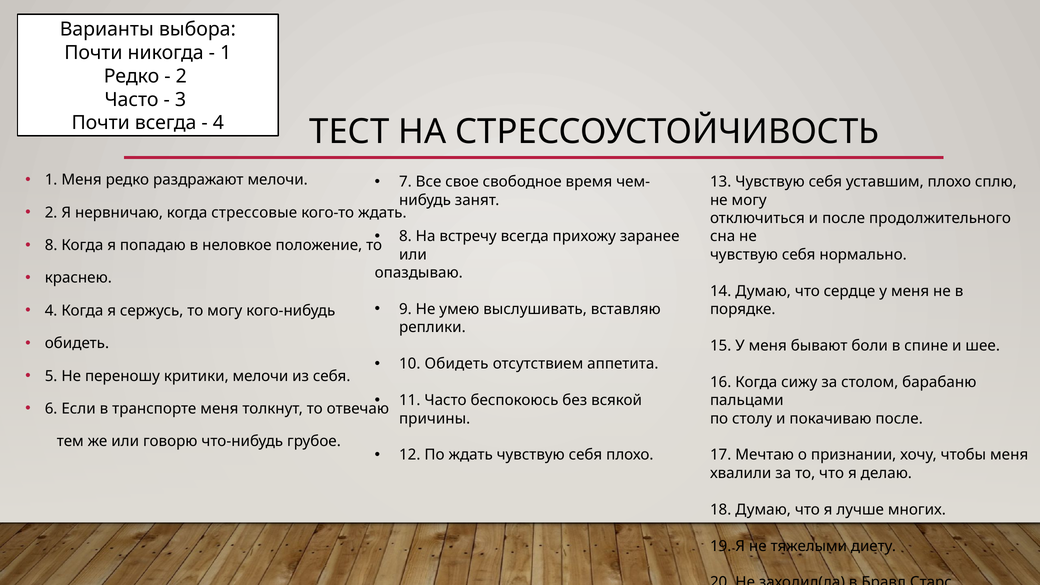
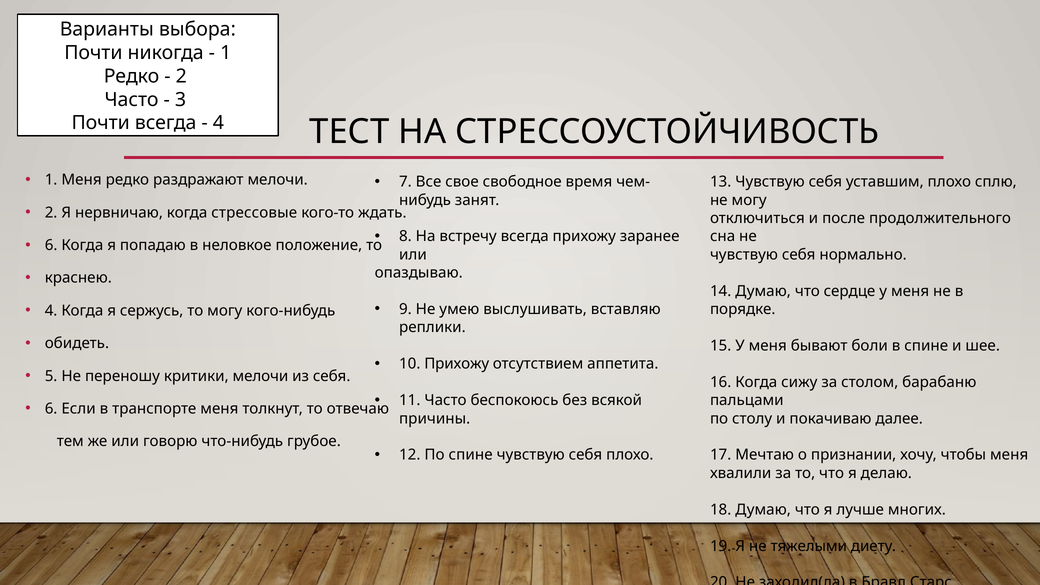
8 at (51, 245): 8 -> 6
10 Обидеть: Обидеть -> Прихожу
покачиваю после: после -> далее
По ждать: ждать -> спине
